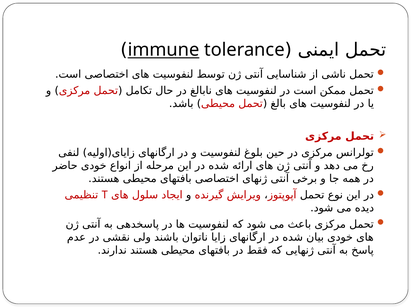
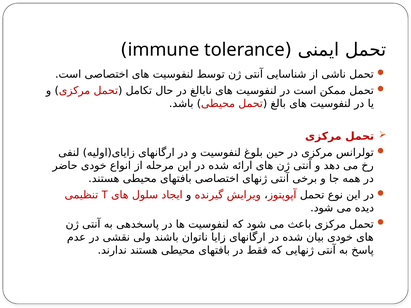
immune underline: present -> none
